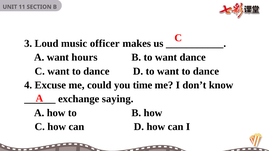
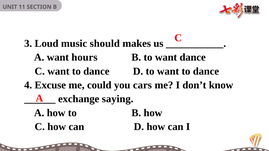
officer: officer -> should
time: time -> cars
